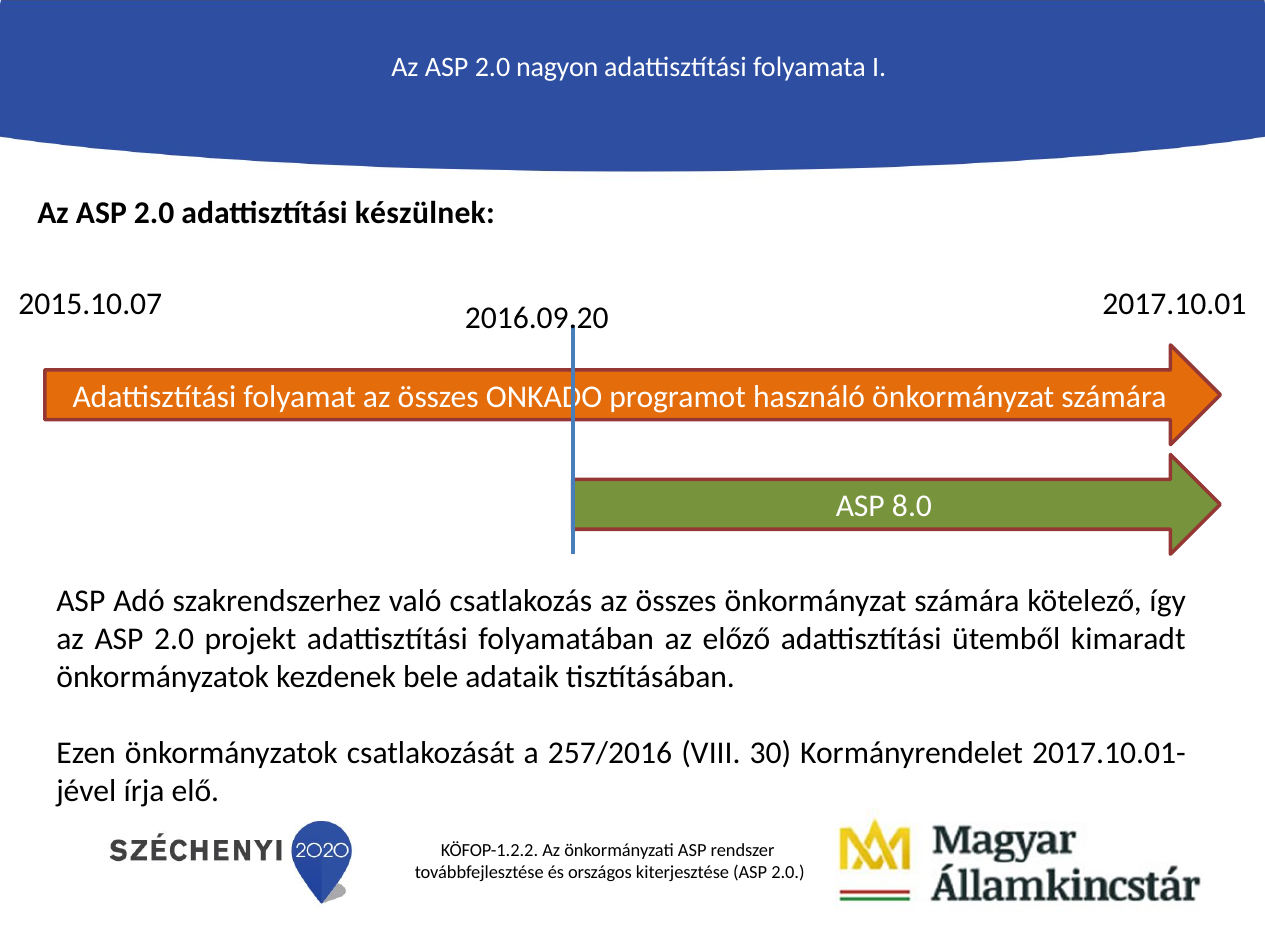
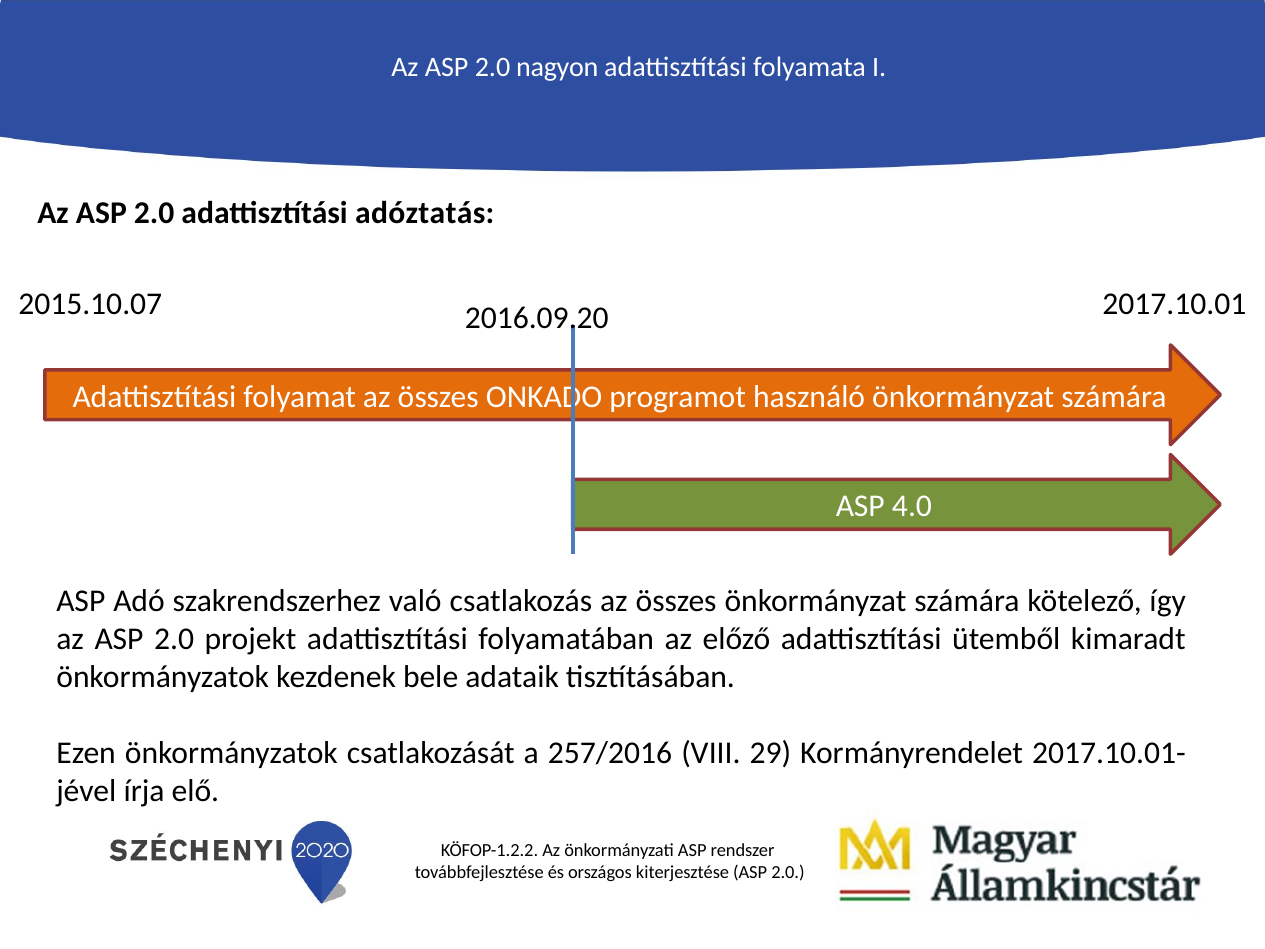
készülnek: készülnek -> adóztatás
8.0: 8.0 -> 4.0
30: 30 -> 29
